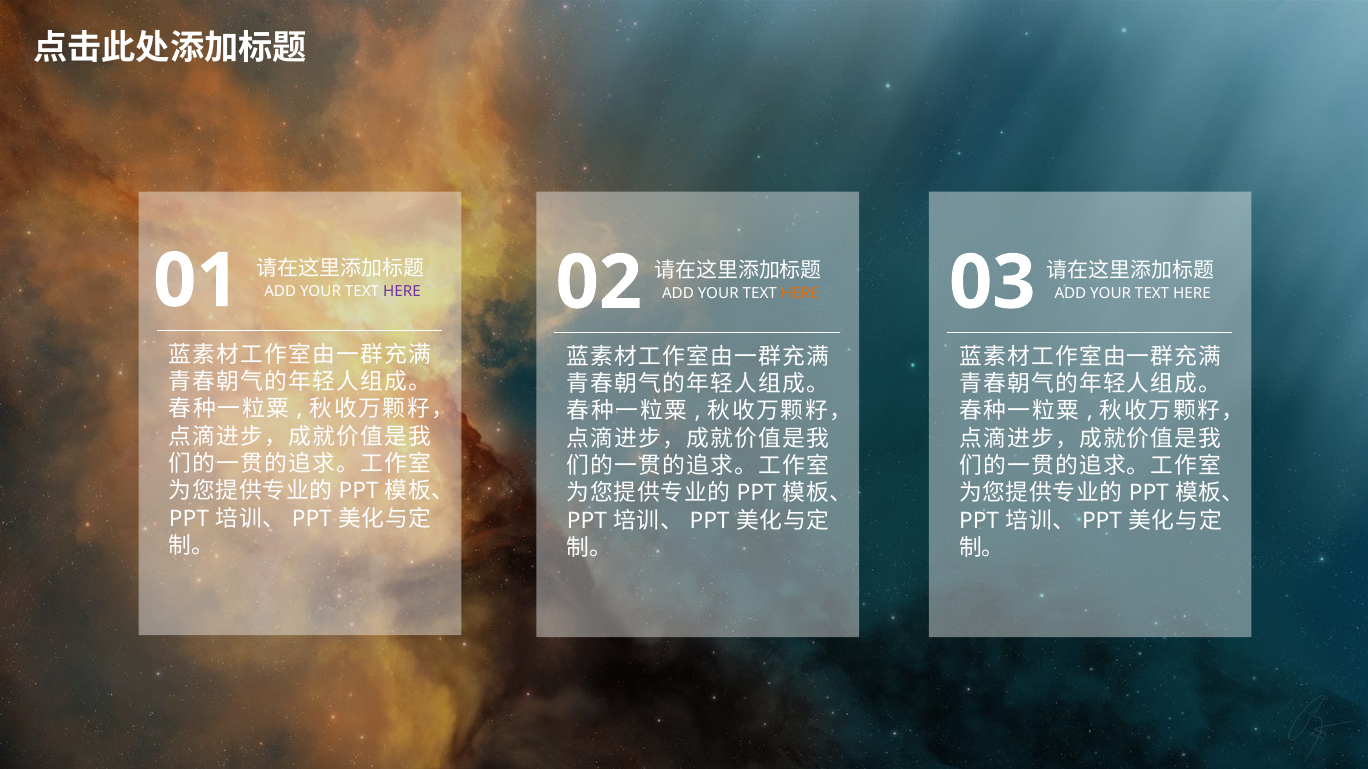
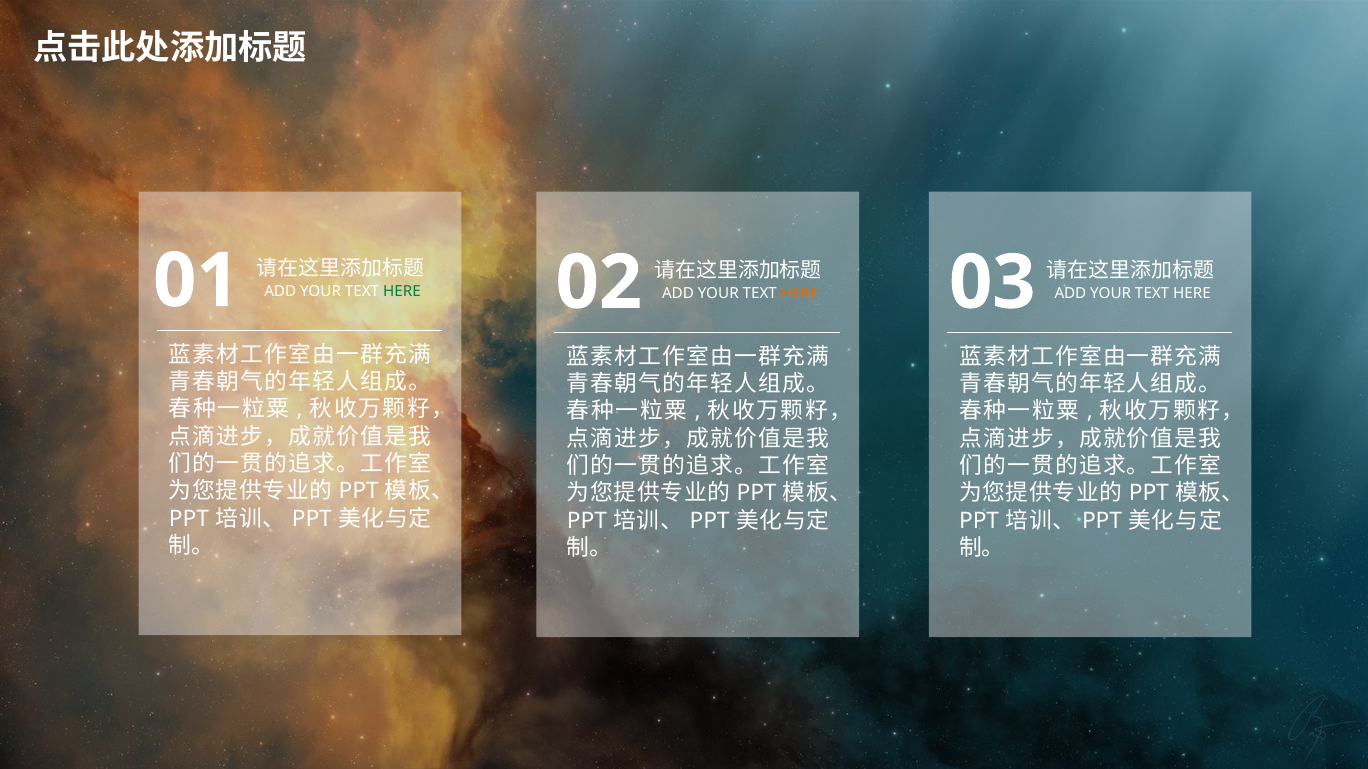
HERE at (402, 291) colour: purple -> green
